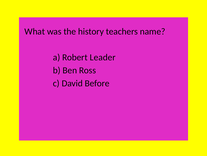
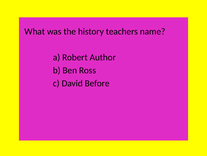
Leader: Leader -> Author
